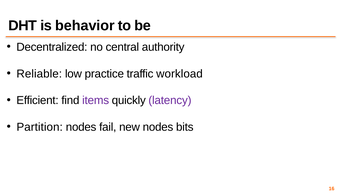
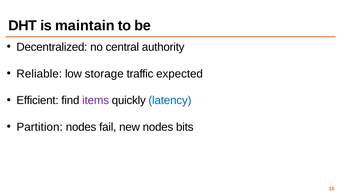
behavior: behavior -> maintain
practice: practice -> storage
workload: workload -> expected
latency colour: purple -> blue
